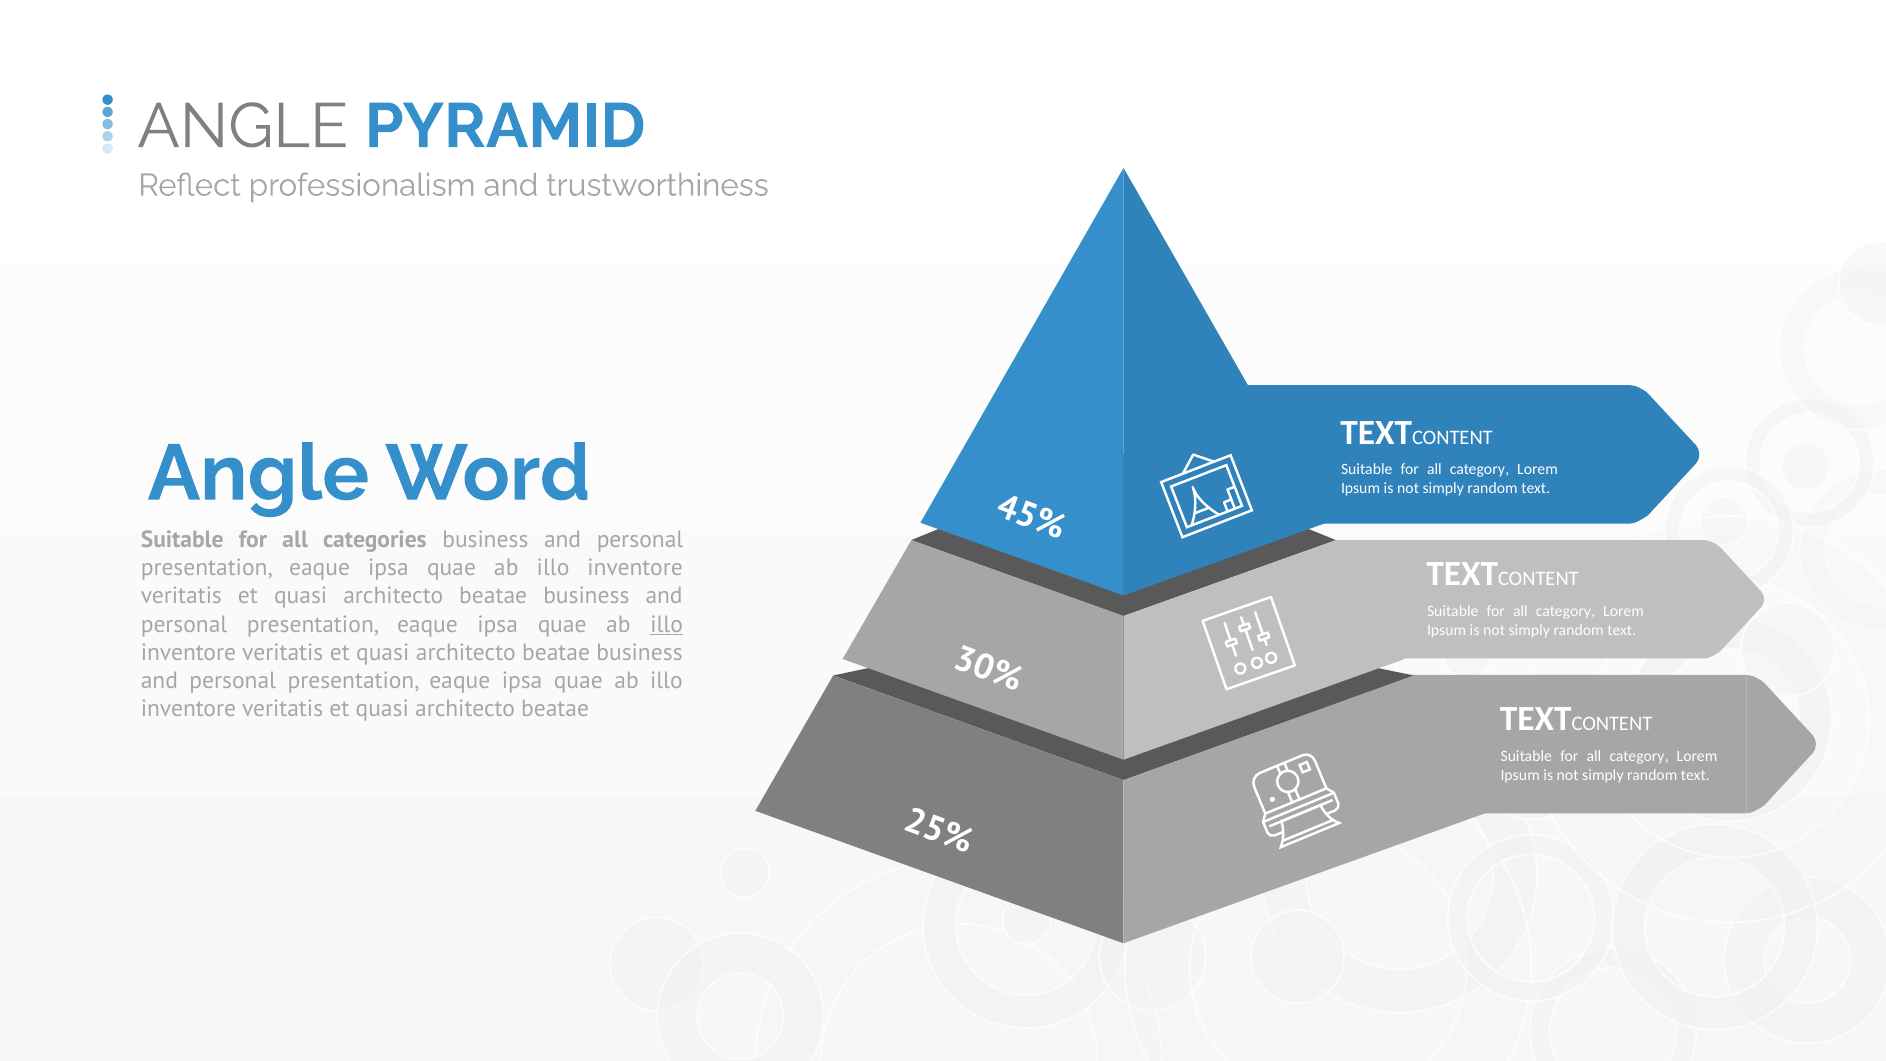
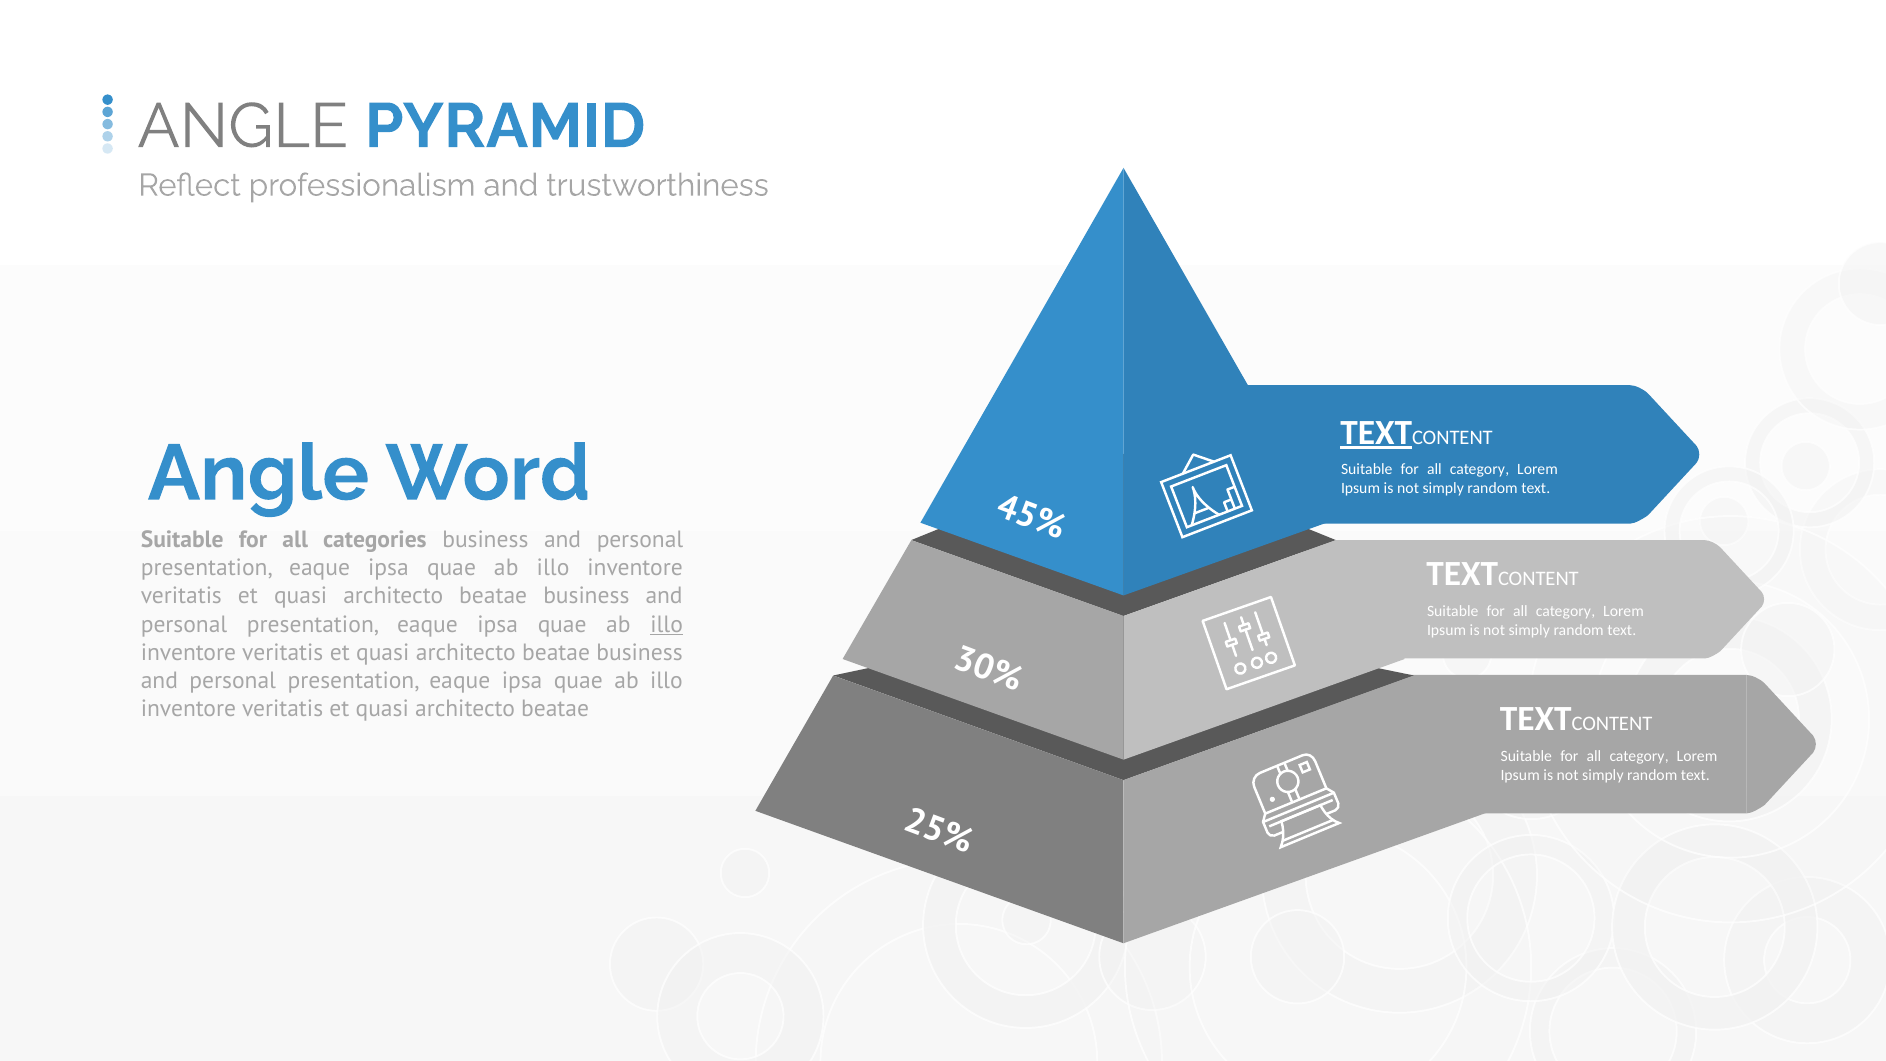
TEXT at (1376, 432) underline: none -> present
